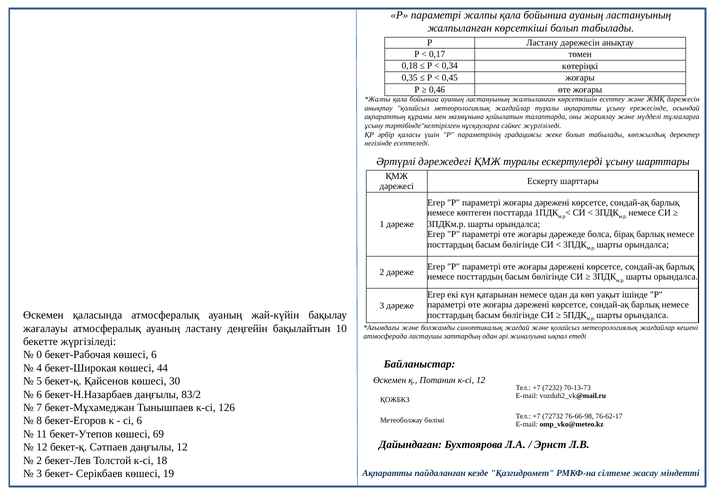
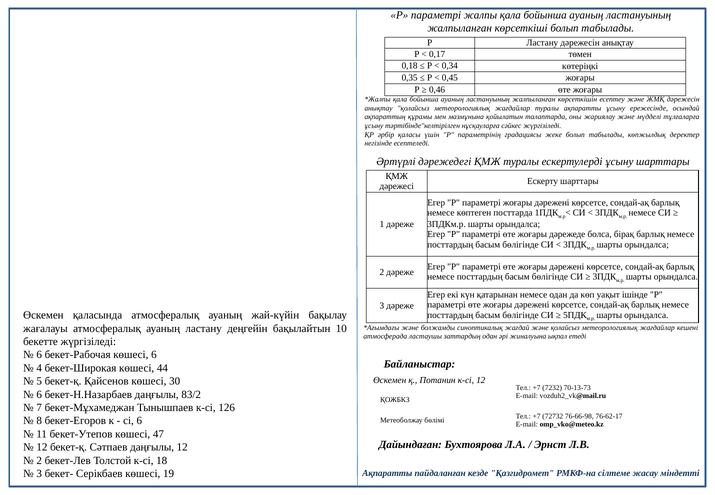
0 at (39, 355): 0 -> 6
69: 69 -> 47
